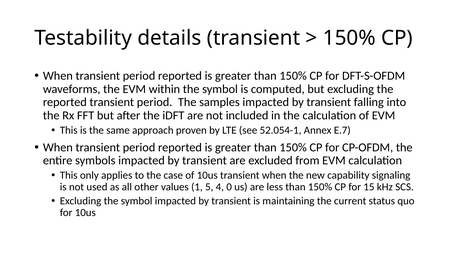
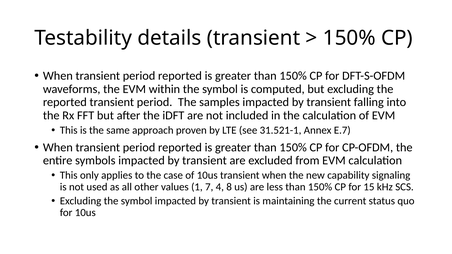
52.054-1: 52.054-1 -> 31.521-1
5: 5 -> 7
0: 0 -> 8
